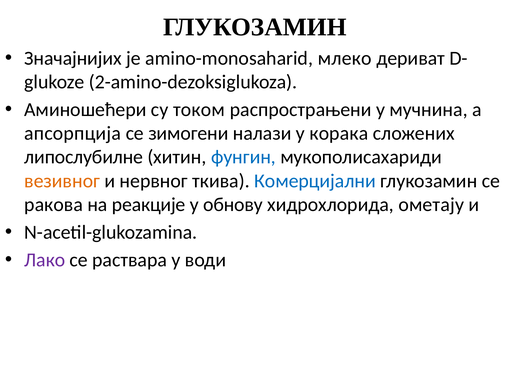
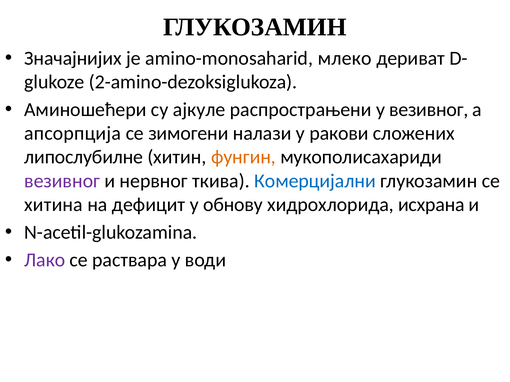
током: током -> ајкуле
у мучнина: мучнина -> везивног
корака: корака -> ракови
фунгин colour: blue -> orange
везивног at (62, 181) colour: orange -> purple
ракова: ракова -> хитина
реакције: реакције -> дефицит
ометају: ометају -> исхрана
